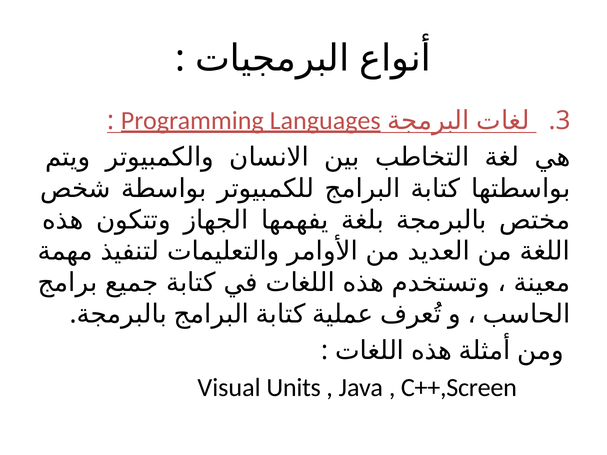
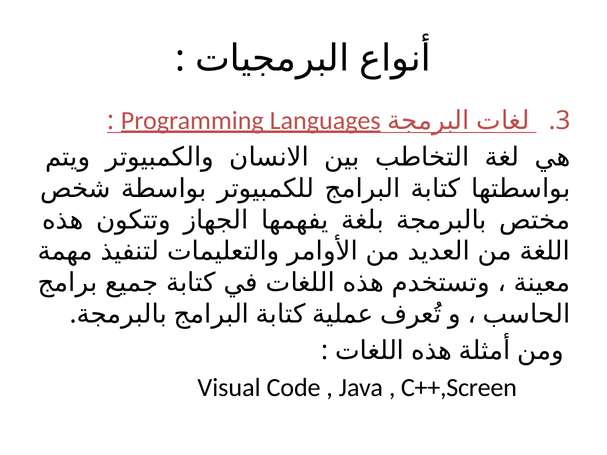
Units: Units -> Code
